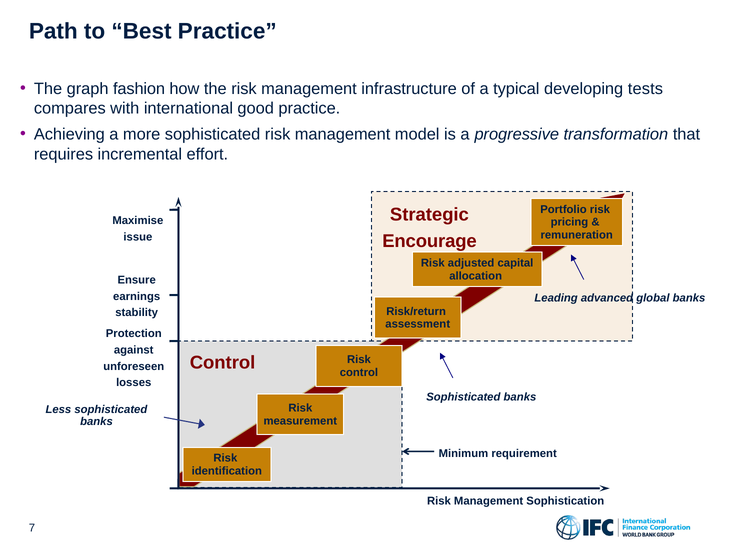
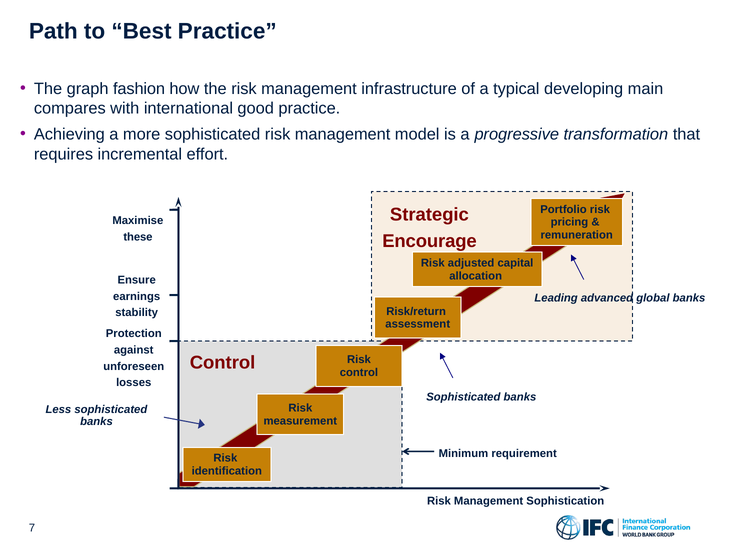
tests: tests -> main
issue: issue -> these
